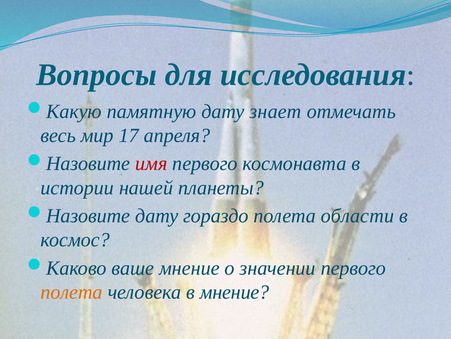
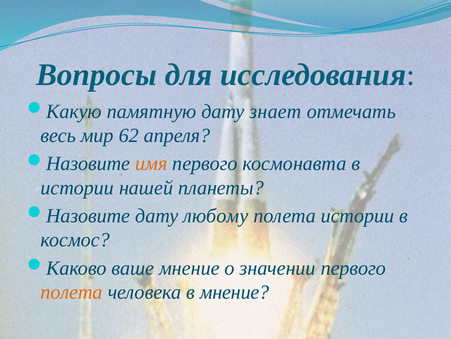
17: 17 -> 62
имя colour: red -> orange
гораздо: гораздо -> любому
полета области: области -> истории
